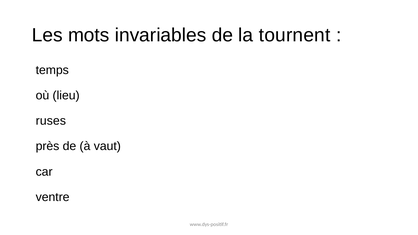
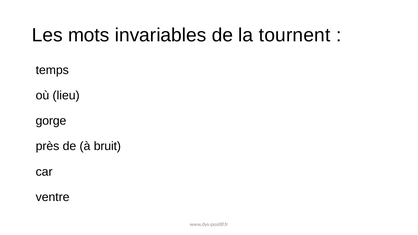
ruses: ruses -> gorge
vaut: vaut -> bruit
